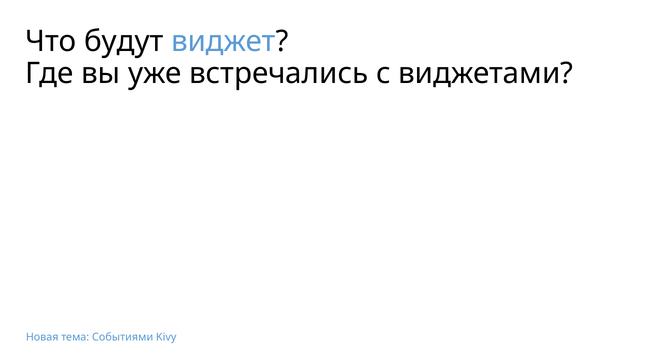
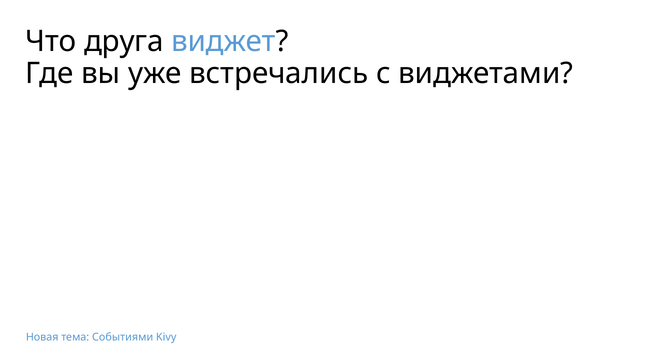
будут: будут -> друга
